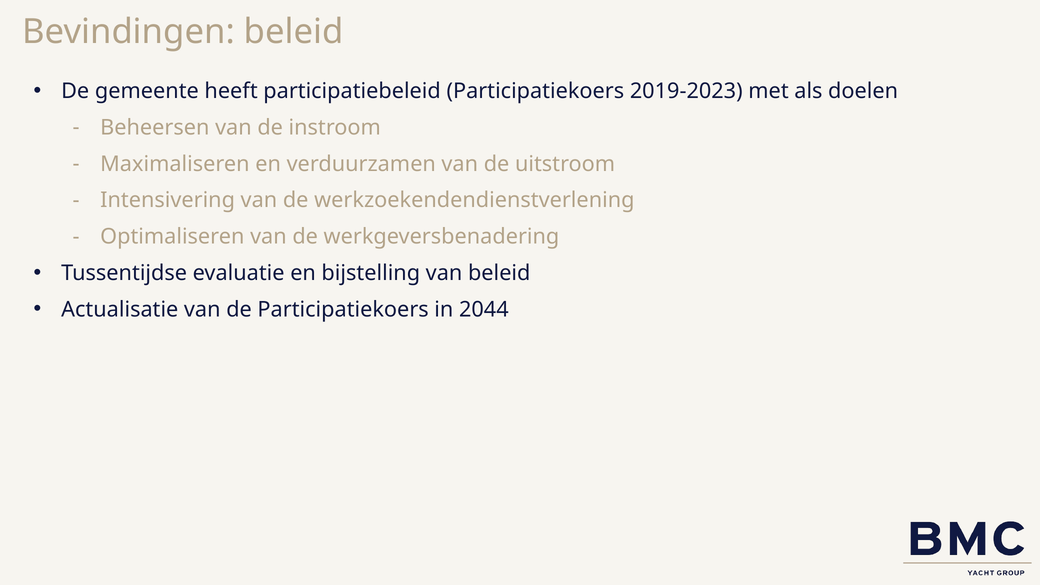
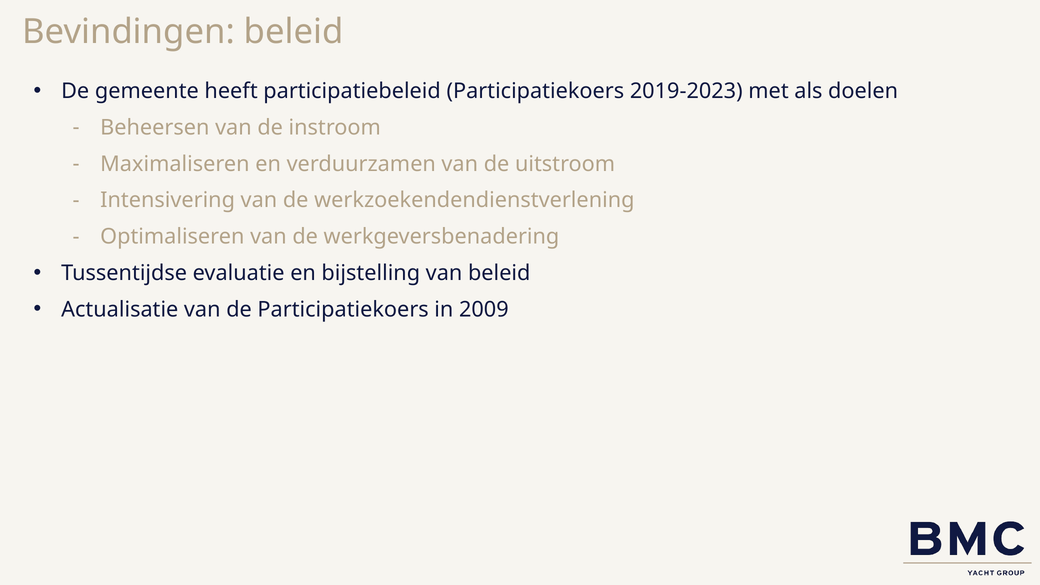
2044: 2044 -> 2009
